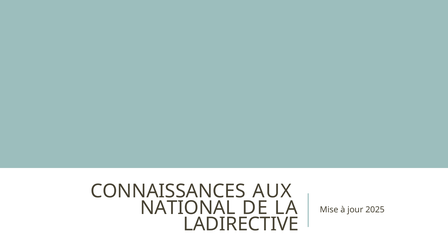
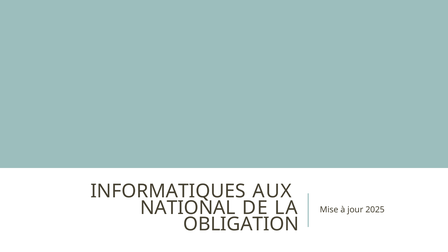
CONNAISSANCES: CONNAISSANCES -> INFORMATIQUES
LADIRECTIVE: LADIRECTIVE -> OBLIGATION
